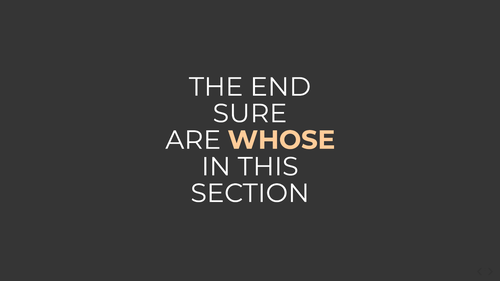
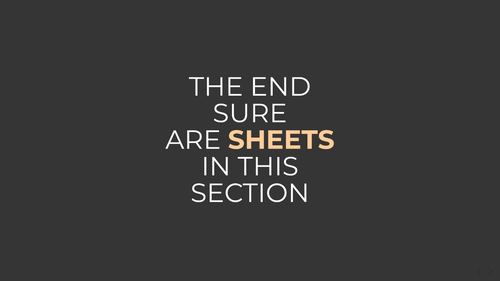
WHOSE: WHOSE -> SHEETS
